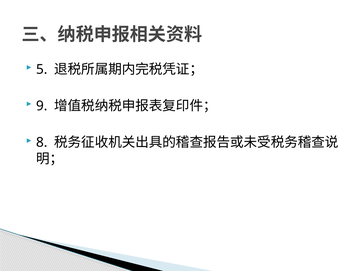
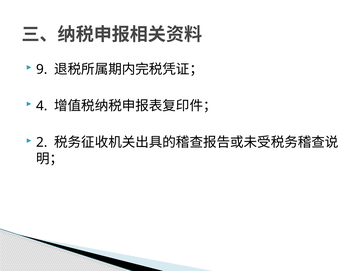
5: 5 -> 9
9: 9 -> 4
8: 8 -> 2
